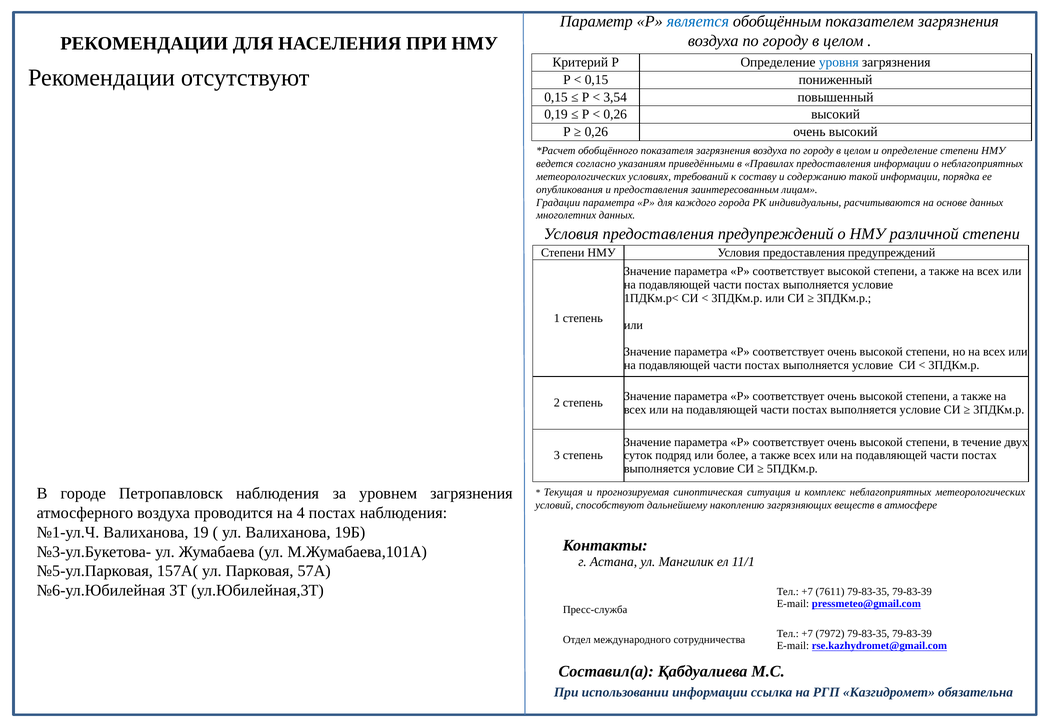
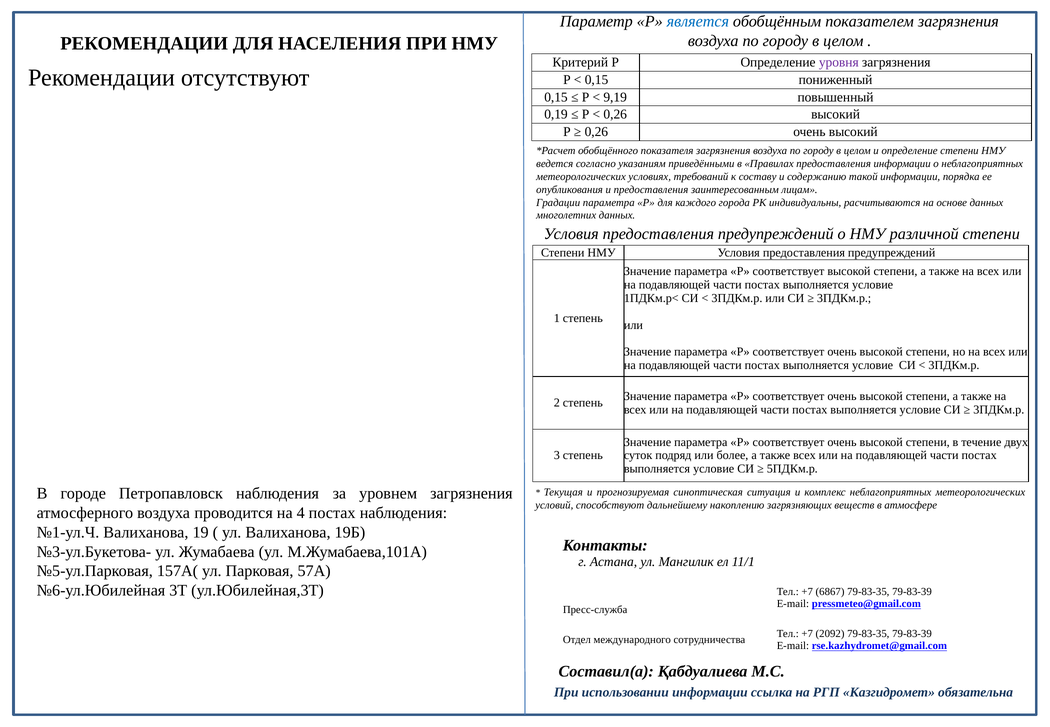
уровня colour: blue -> purple
3,54: 3,54 -> 9,19
7611: 7611 -> 6867
7972: 7972 -> 2092
